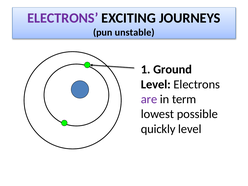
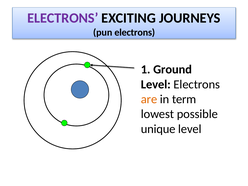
pun unstable: unstable -> electrons
are colour: purple -> orange
quickly: quickly -> unique
